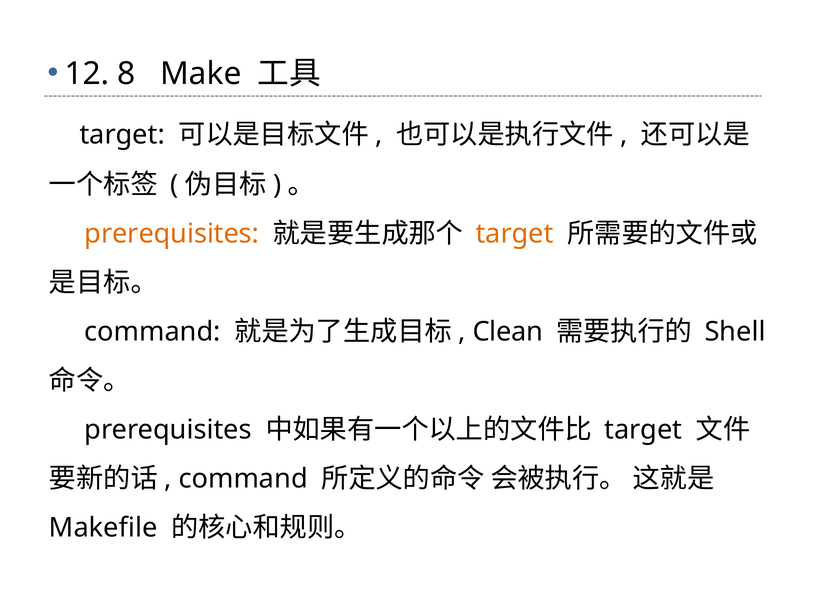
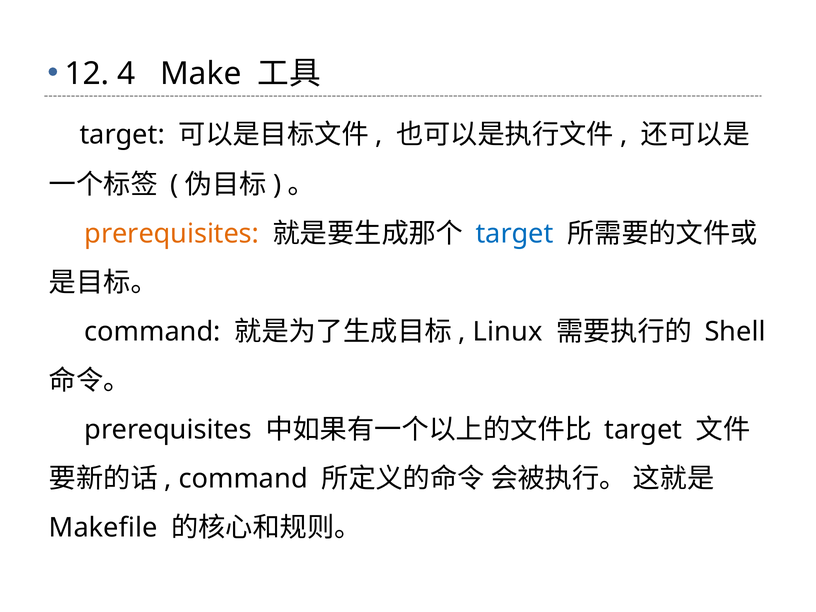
8: 8 -> 4
target at (515, 234) colour: orange -> blue
Clean: Clean -> Linux
